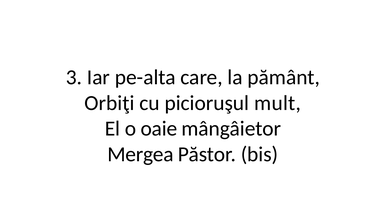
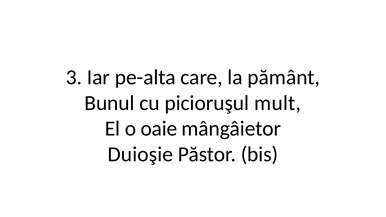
Orbiţi: Orbiţi -> Bunul
Mergea: Mergea -> Duioşie
